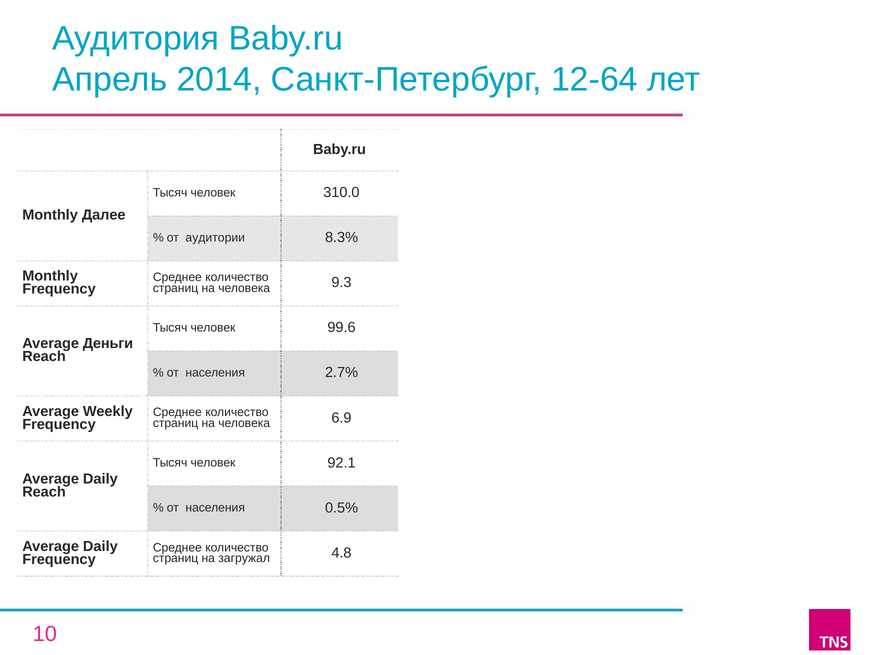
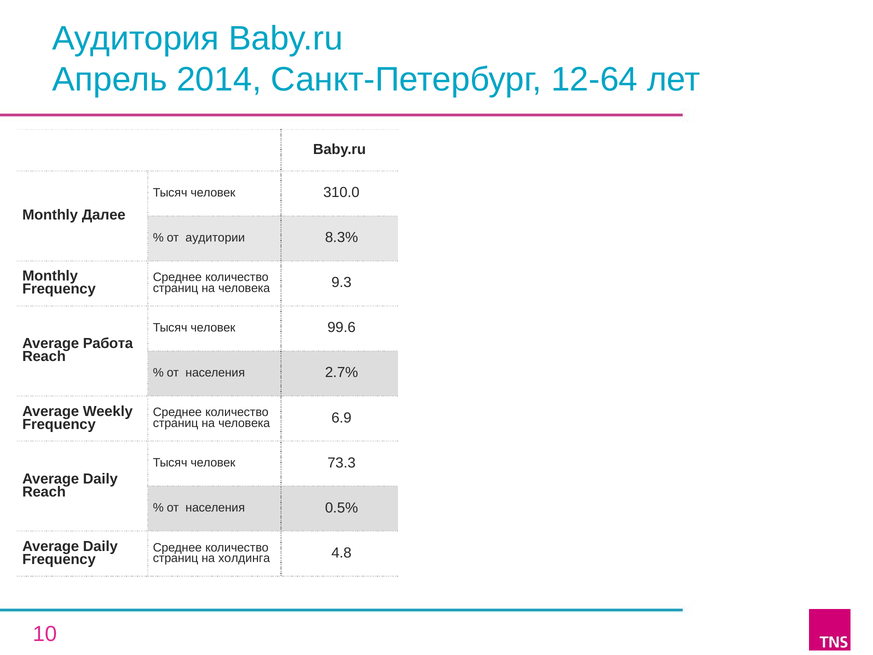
Деньги: Деньги -> Работа
92.1: 92.1 -> 73.3
загружал: загружал -> холдинга
